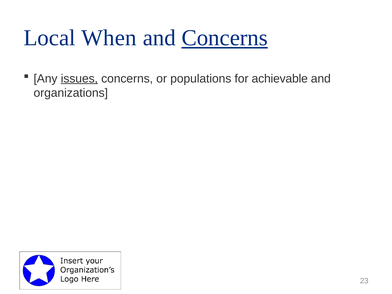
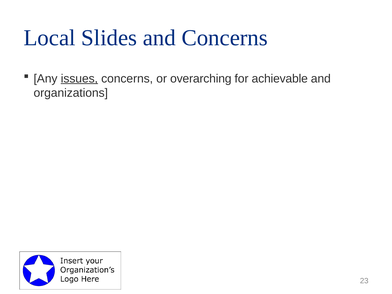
When: When -> Slides
Concerns at (225, 38) underline: present -> none
populations: populations -> overarching
